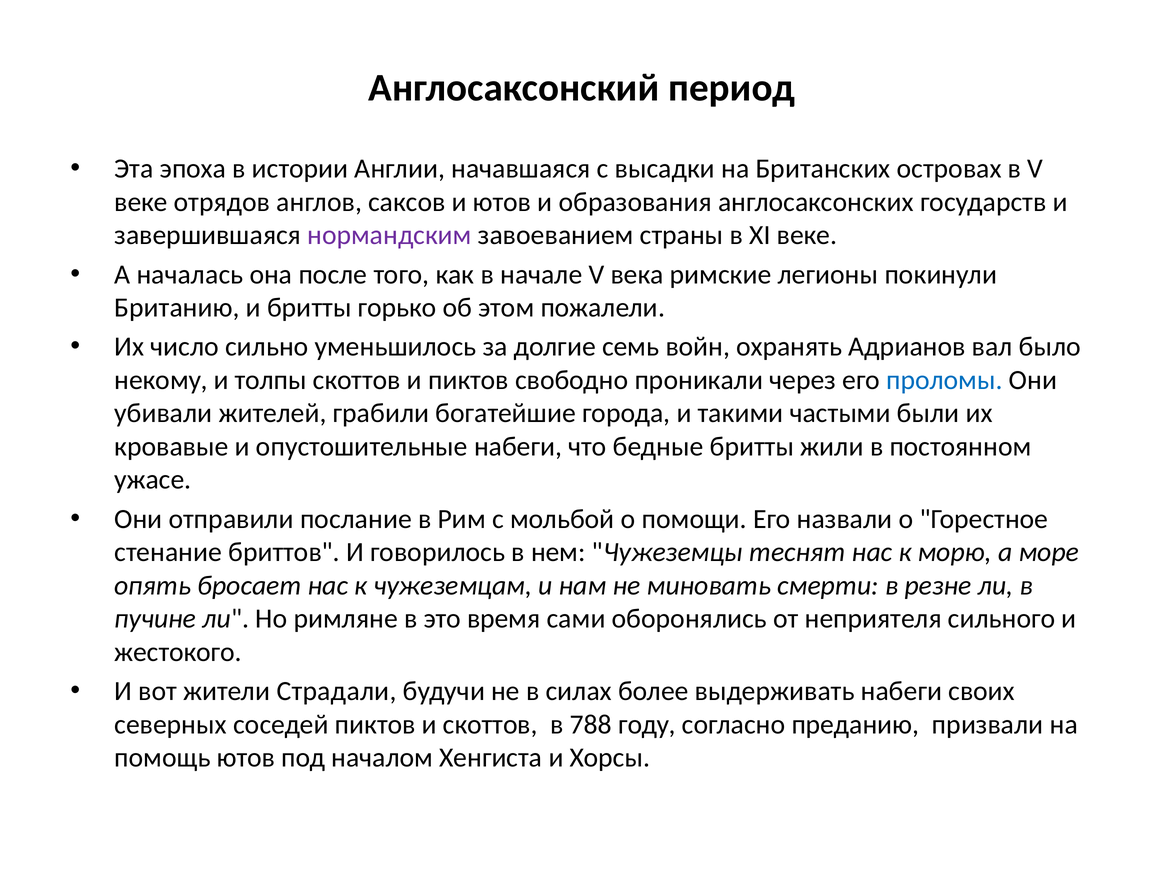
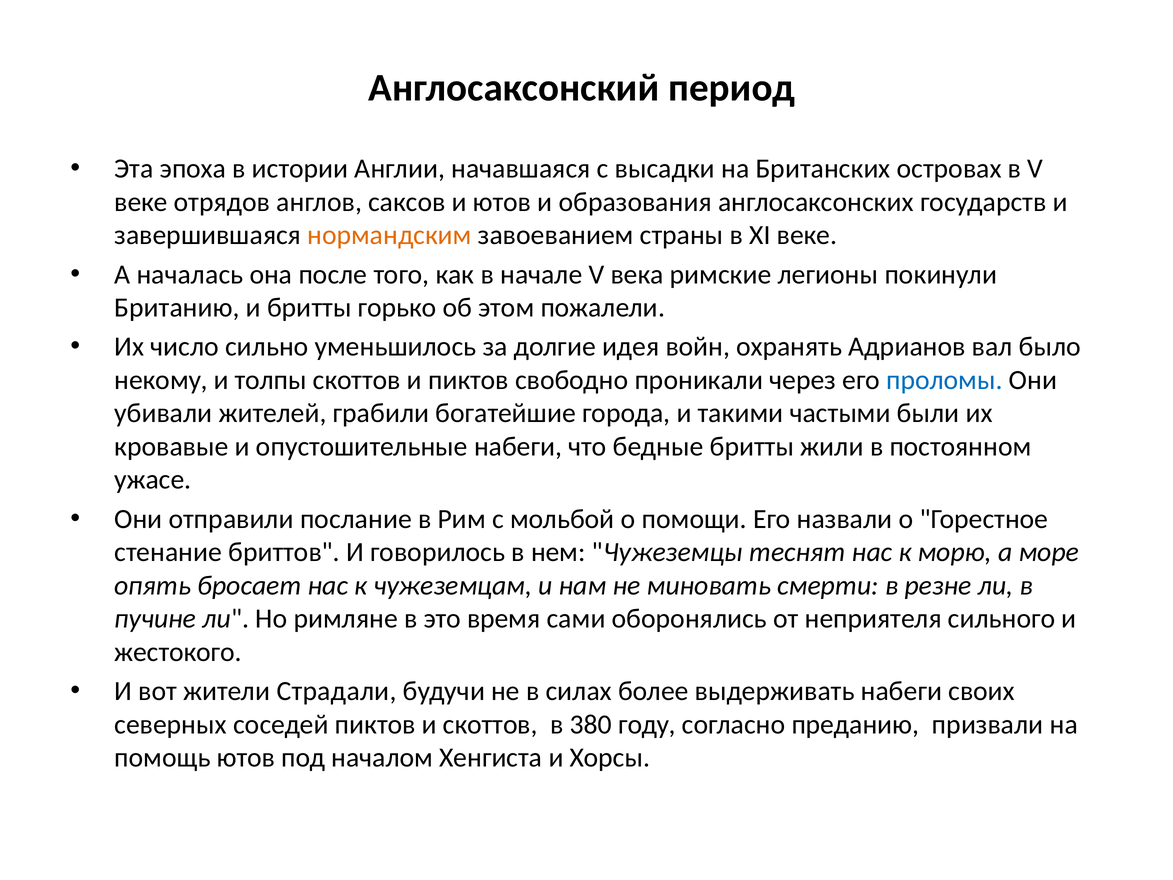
нормандским colour: purple -> orange
семь: семь -> идея
788: 788 -> 380
